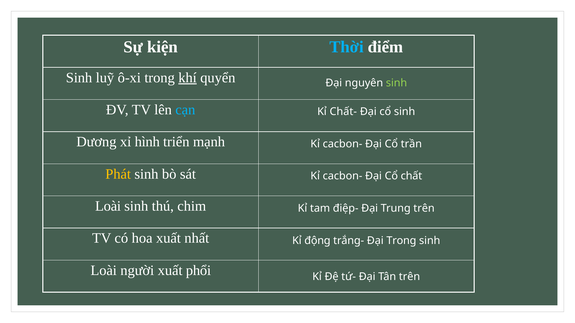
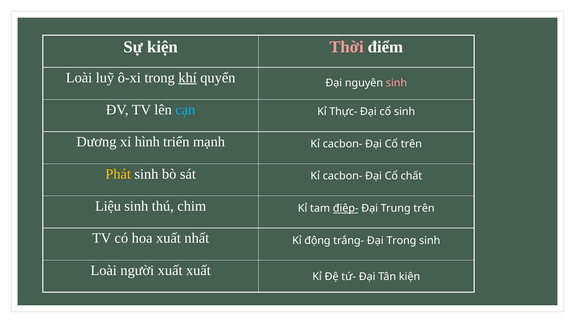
Thời colour: light blue -> pink
Sinh at (79, 78): Sinh -> Loài
sinh at (396, 83) colour: light green -> pink
Chất-: Chất- -> Thực-
Cổ trần: trần -> trên
Loài at (108, 206): Loài -> Liệu
điệp- underline: none -> present
xuất phổi: phổi -> xuất
Tân trên: trên -> kiện
